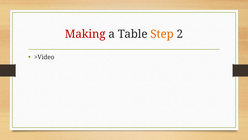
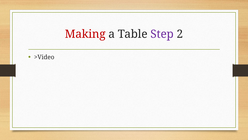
Step colour: orange -> purple
